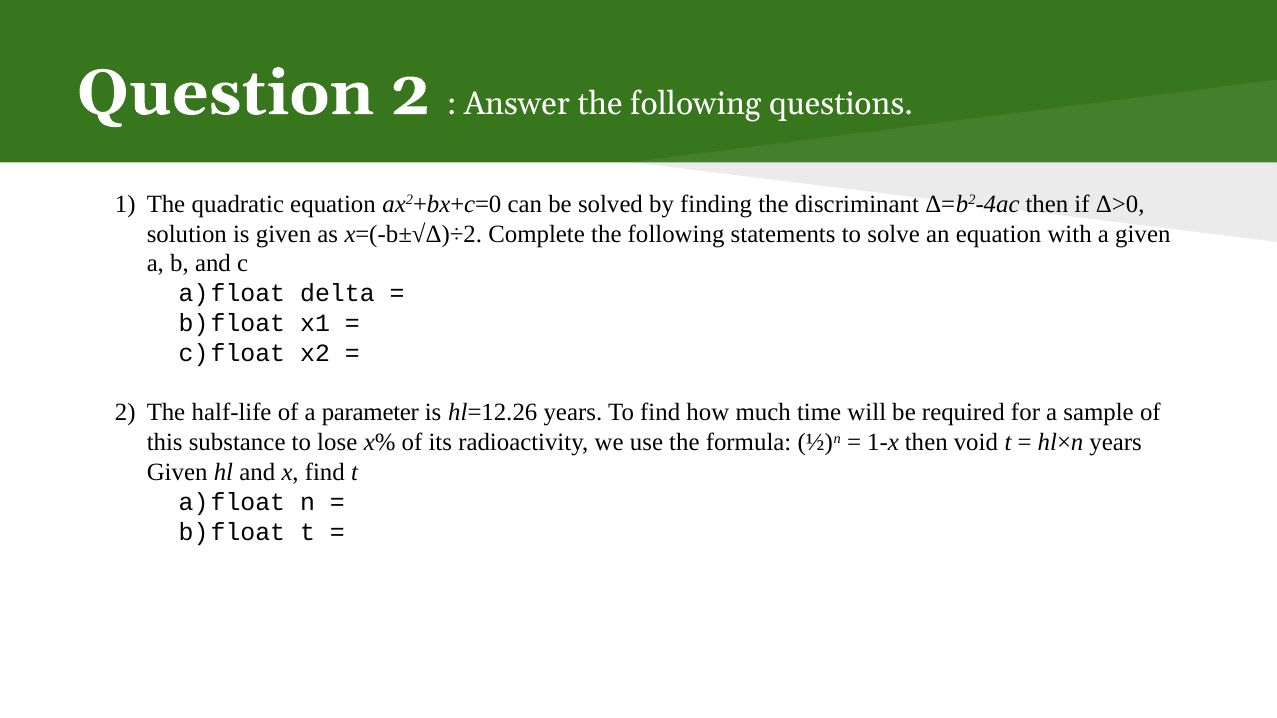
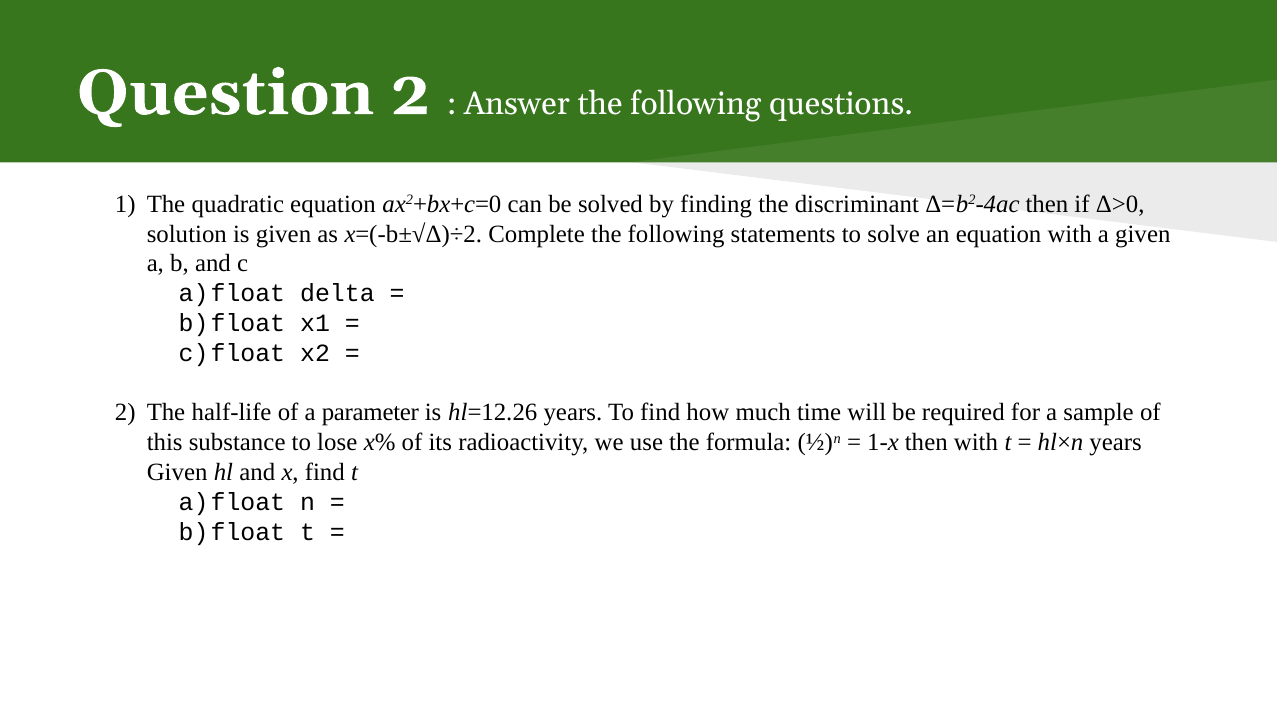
then void: void -> with
